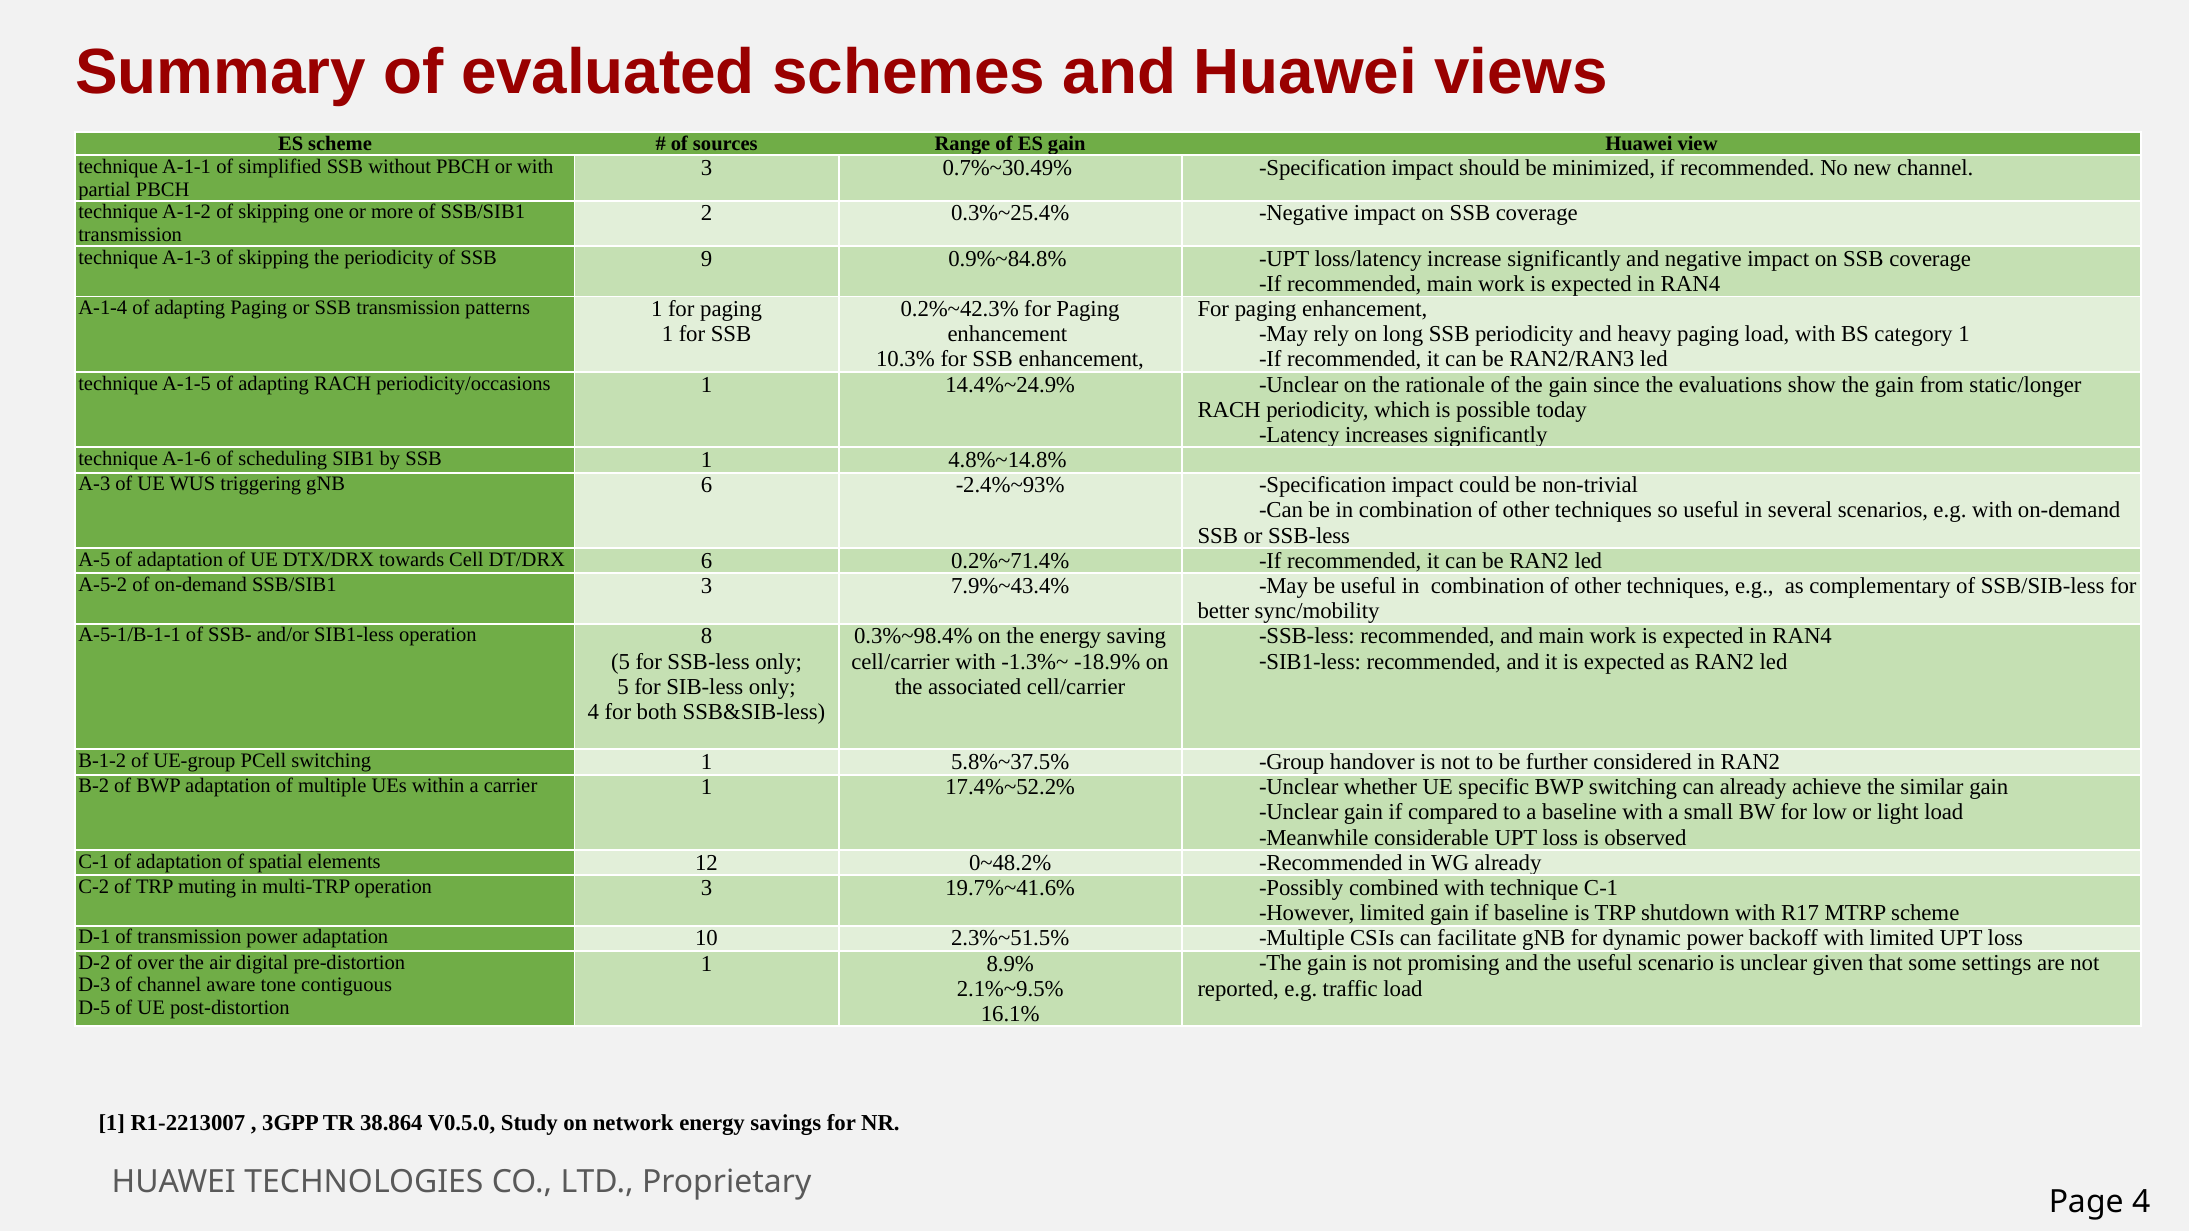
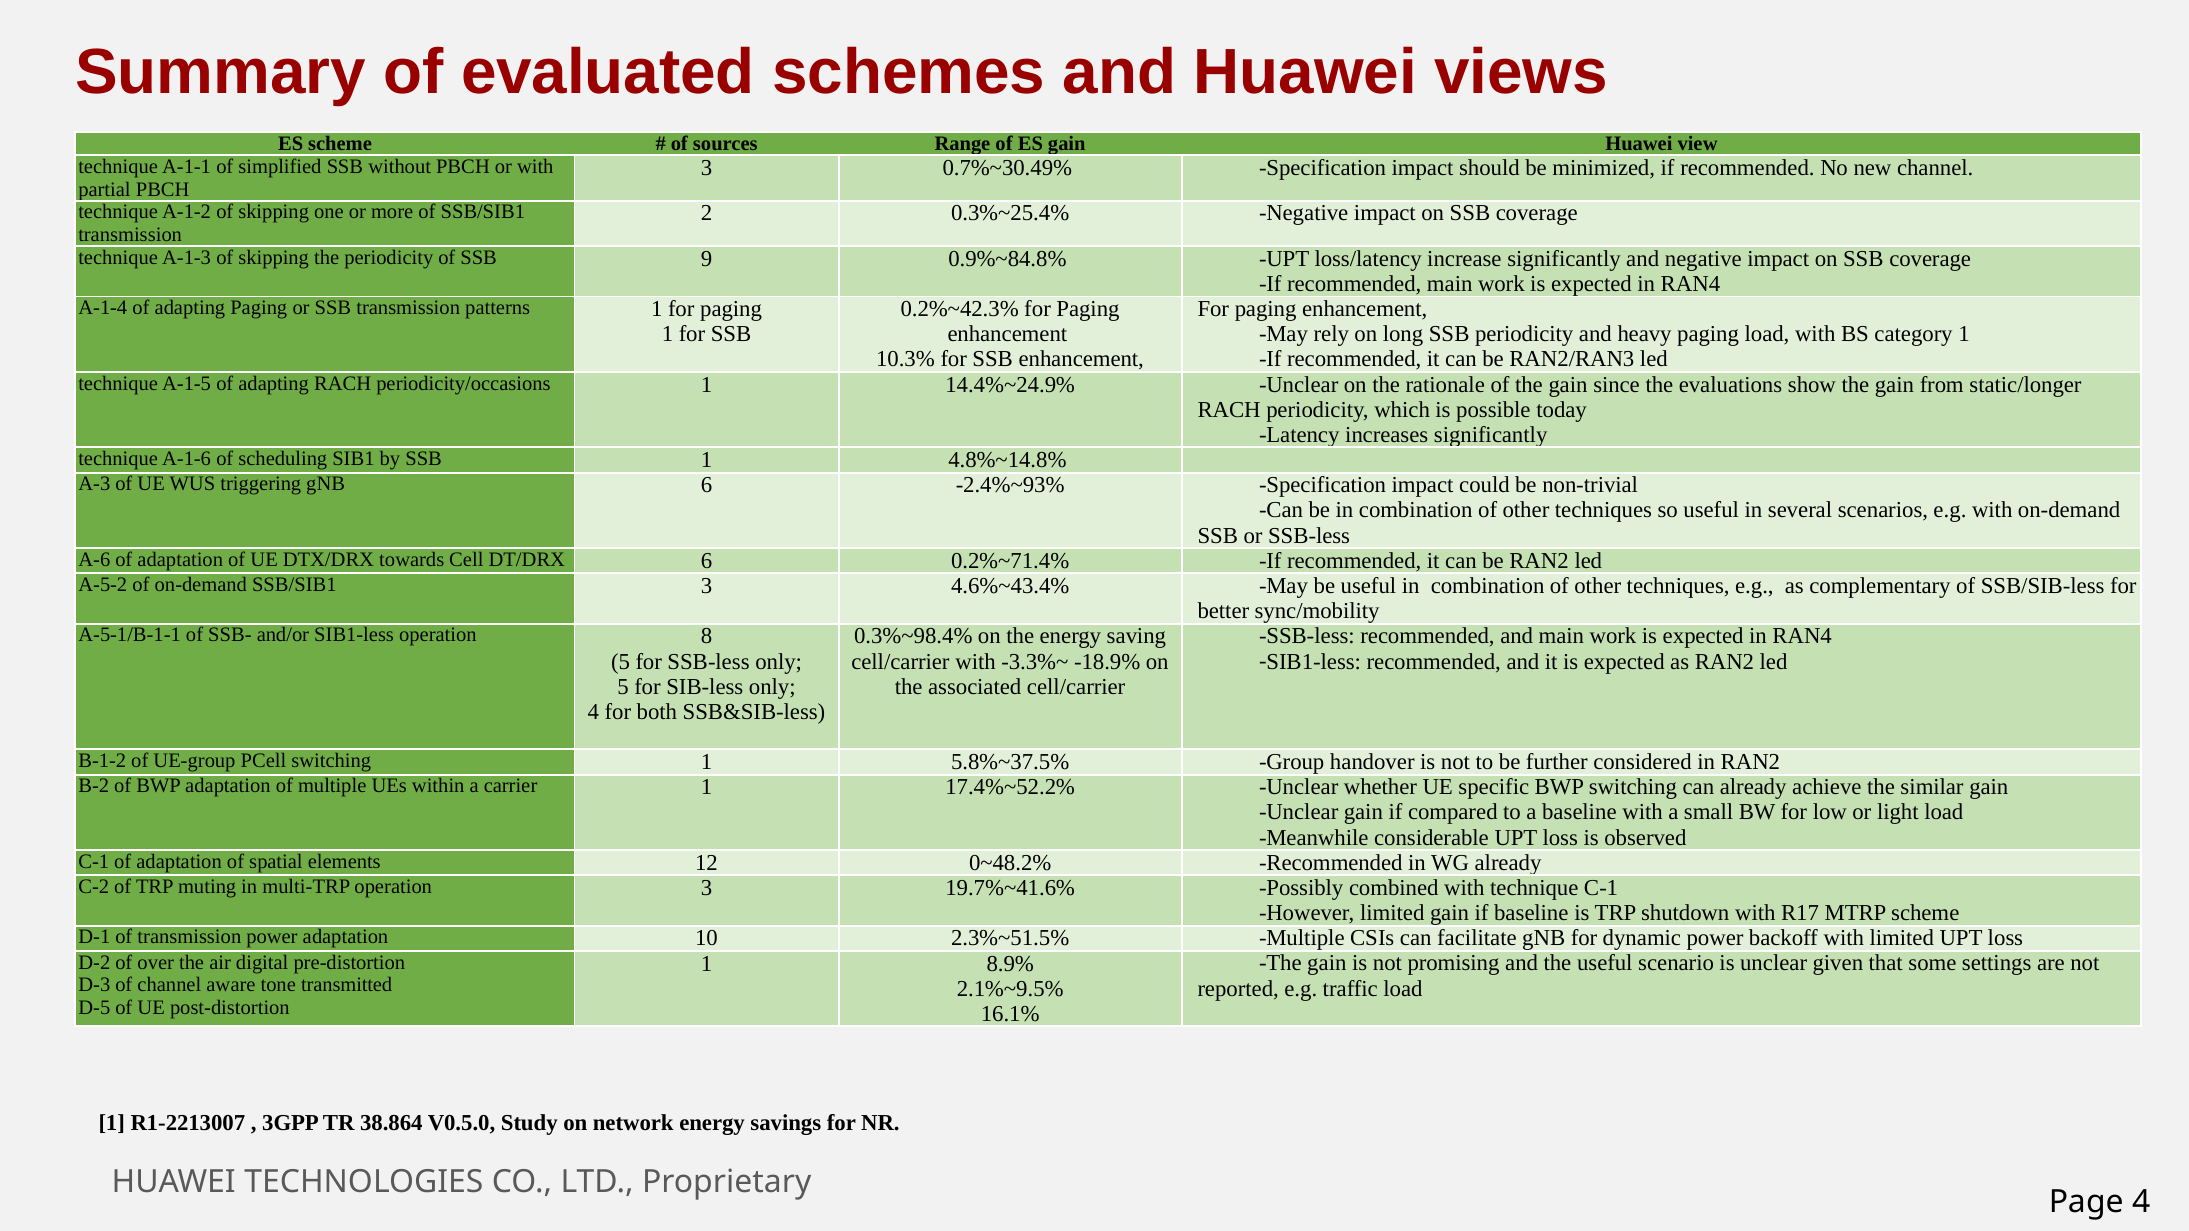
A-5: A-5 -> A-6
7.9%~43.4%: 7.9%~43.4% -> 4.6%~43.4%
-1.3%~: -1.3%~ -> -3.3%~
contiguous: contiguous -> transmitted
